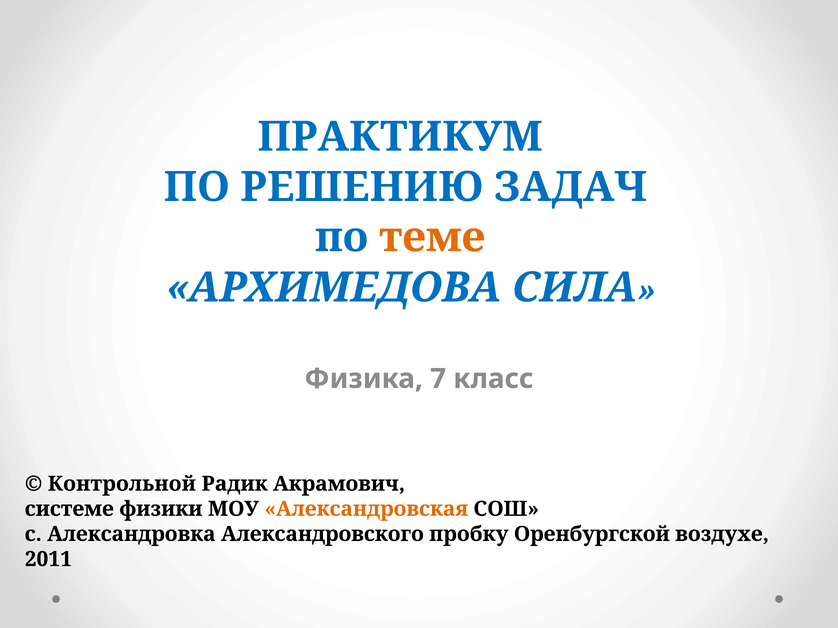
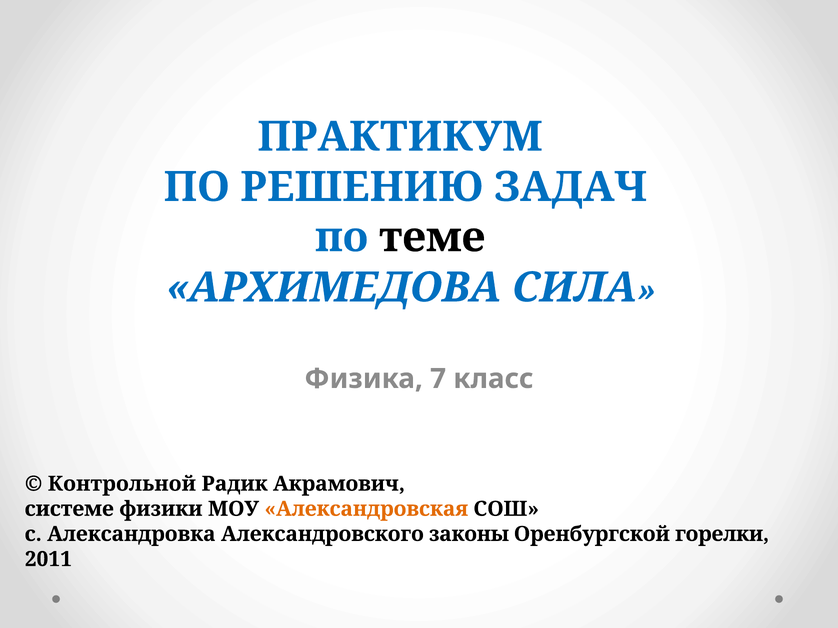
теме colour: orange -> black
пробку: пробку -> законы
воздухе: воздухе -> горелки
